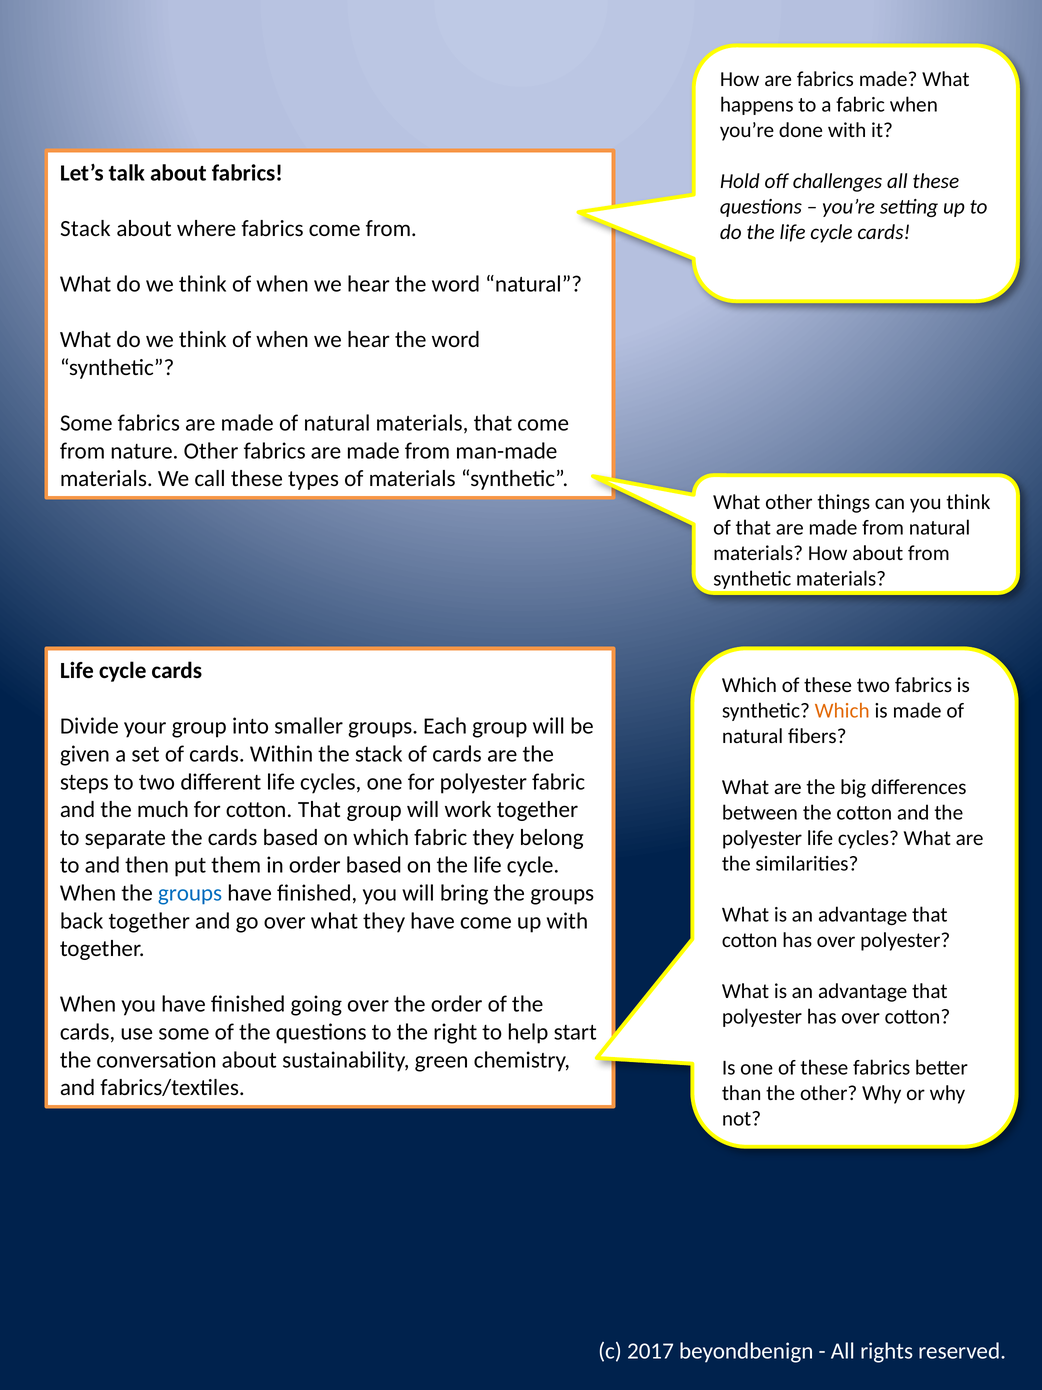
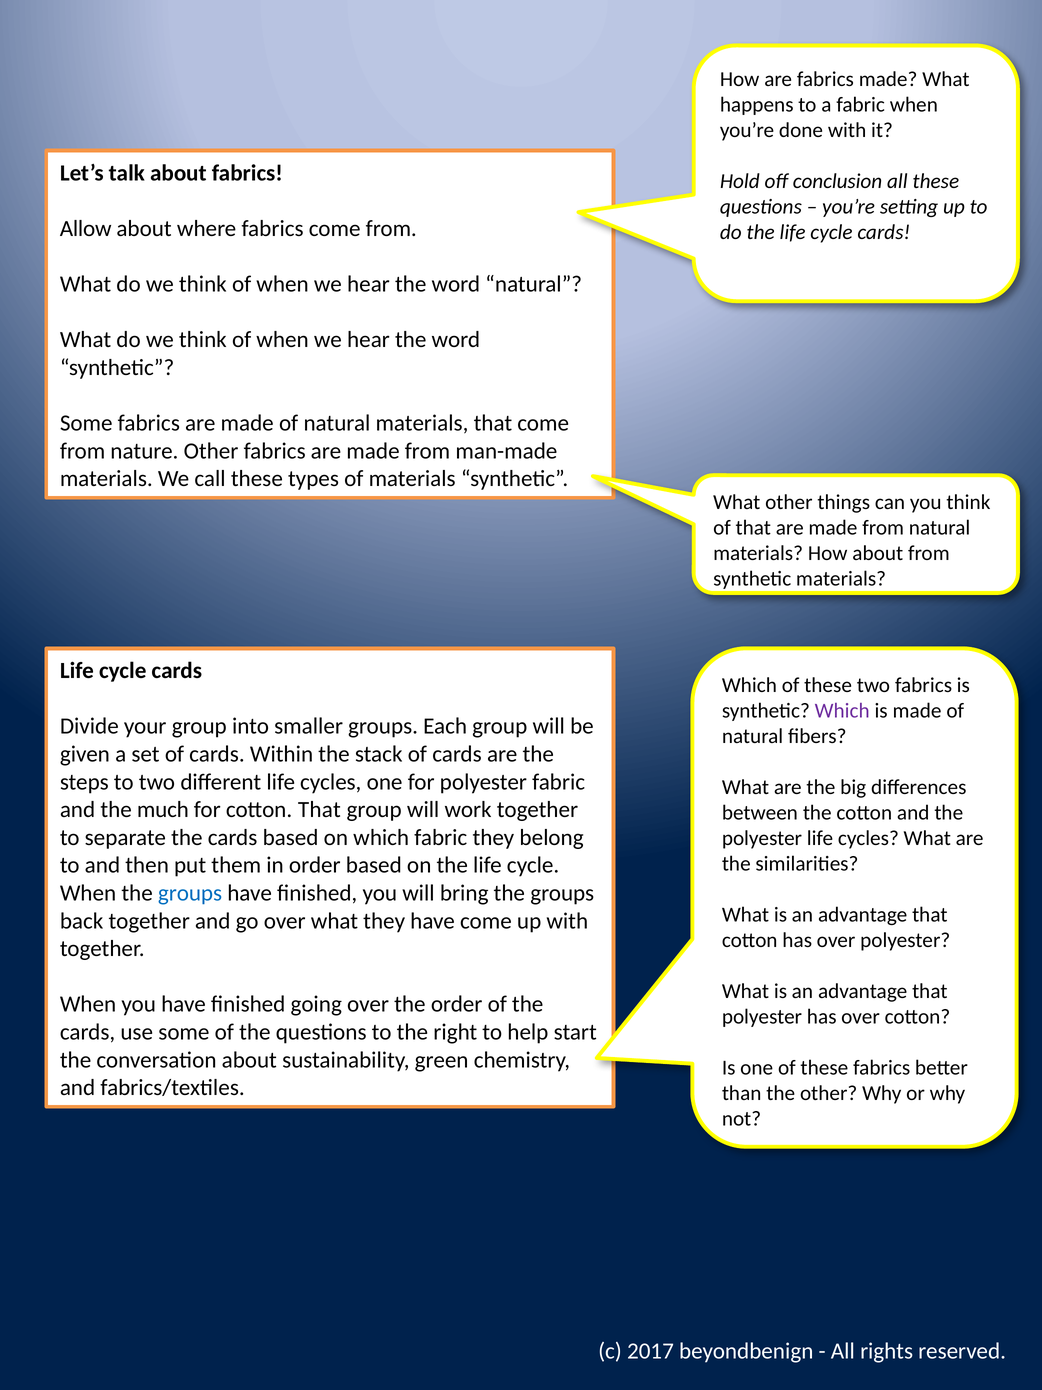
challenges: challenges -> conclusion
Stack at (85, 228): Stack -> Allow
Which at (842, 710) colour: orange -> purple
